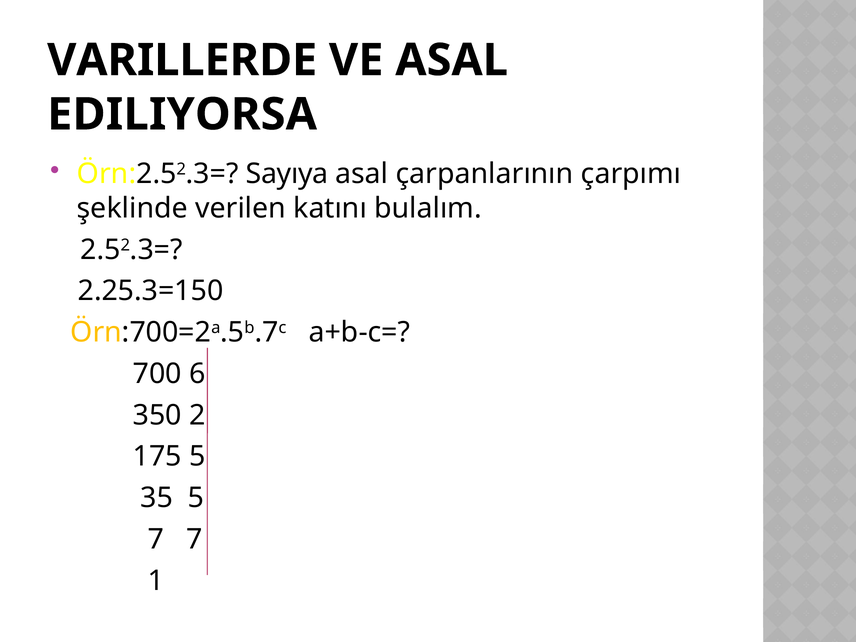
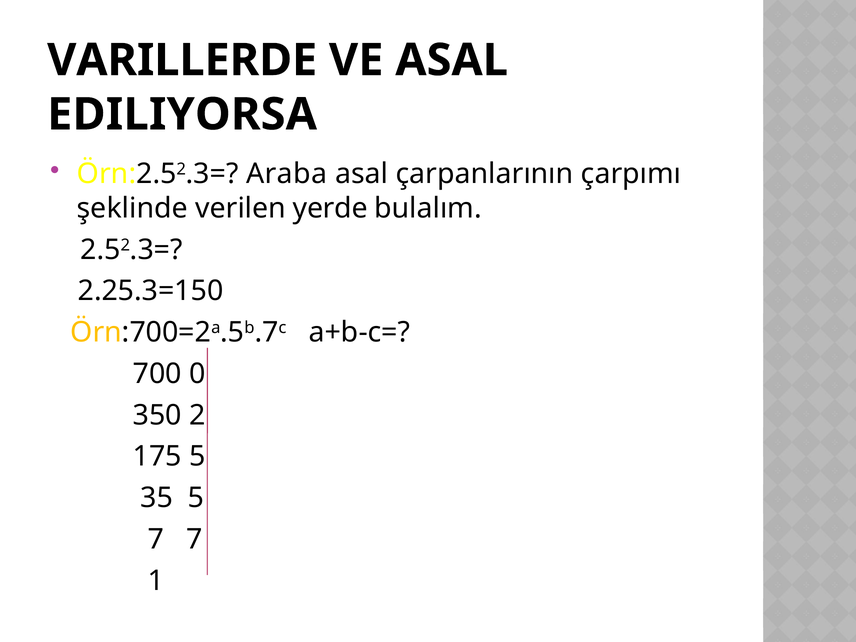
Sayıya: Sayıya -> Araba
katını: katını -> yerde
6: 6 -> 0
